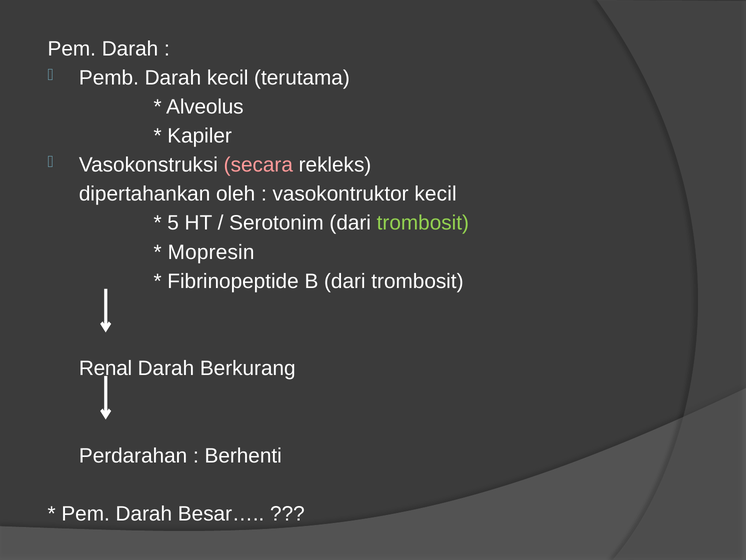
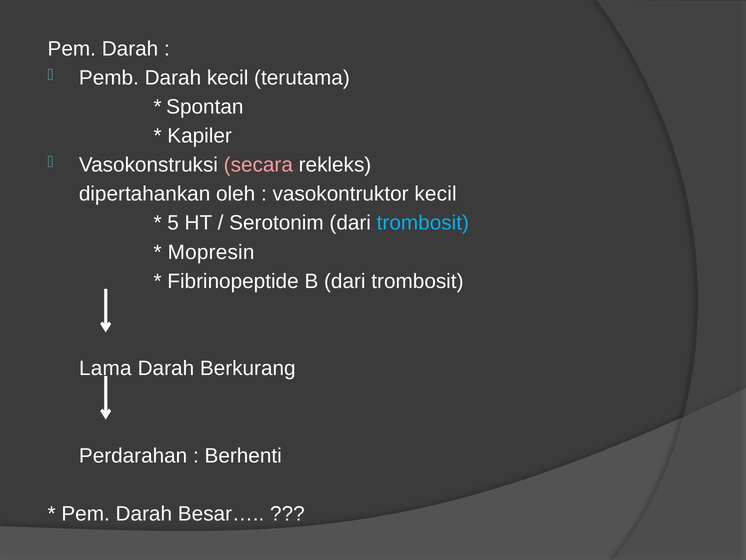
Alveolus: Alveolus -> Spontan
trombosit at (423, 223) colour: light green -> light blue
Renal: Renal -> Lama
